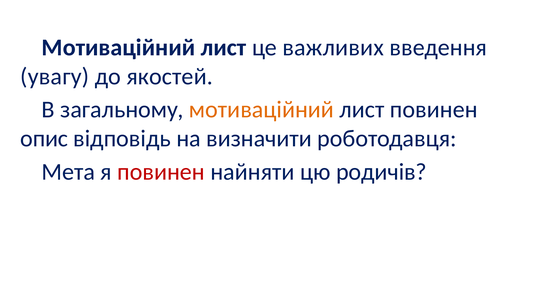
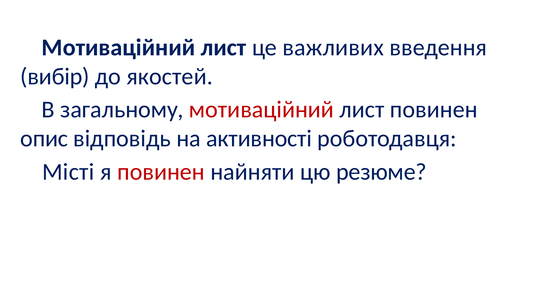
увагу: увагу -> вибір
мотиваційний at (261, 110) colour: orange -> red
визначити: визначити -> активності
Мета: Мета -> Місті
родичів: родичів -> резюме
